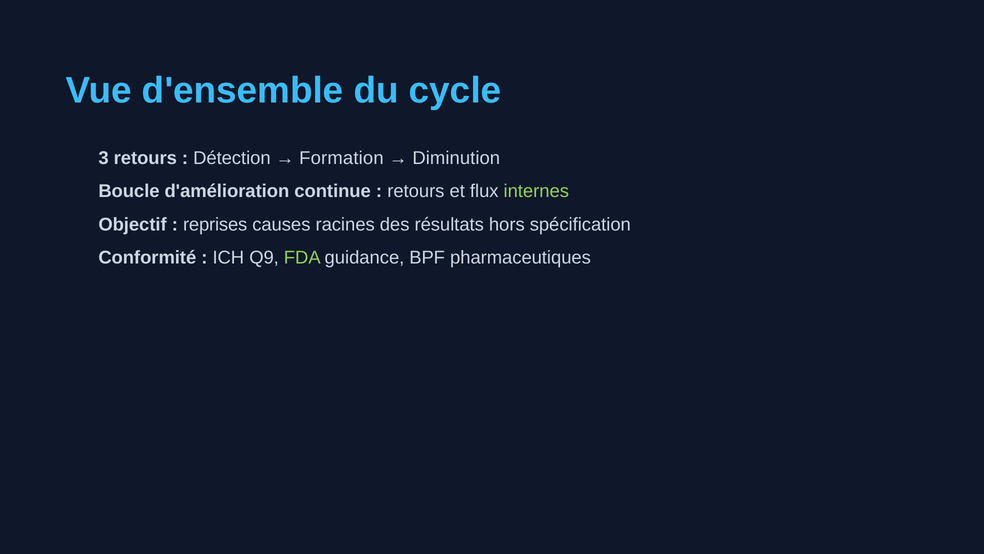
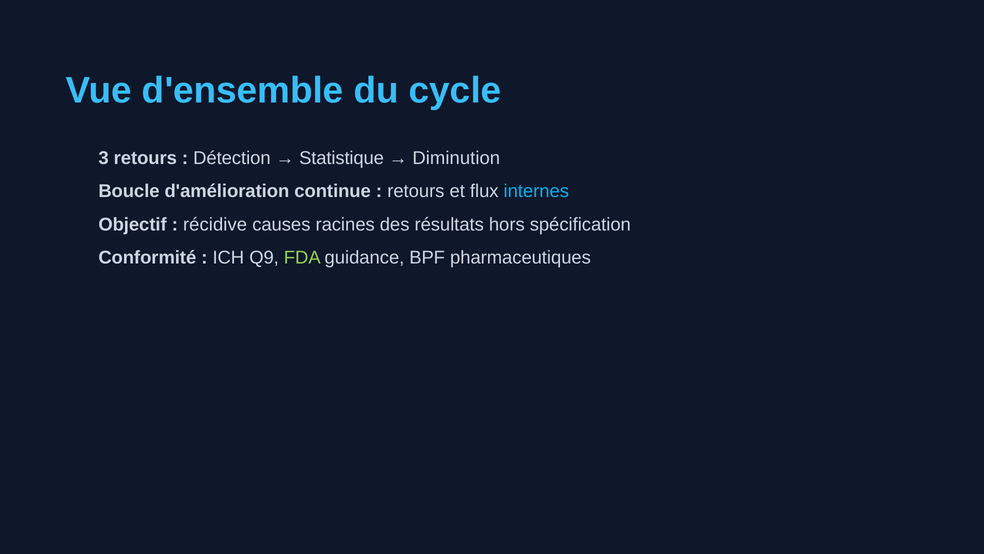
Formation: Formation -> Statistique
internes colour: light green -> light blue
reprises: reprises -> récidive
